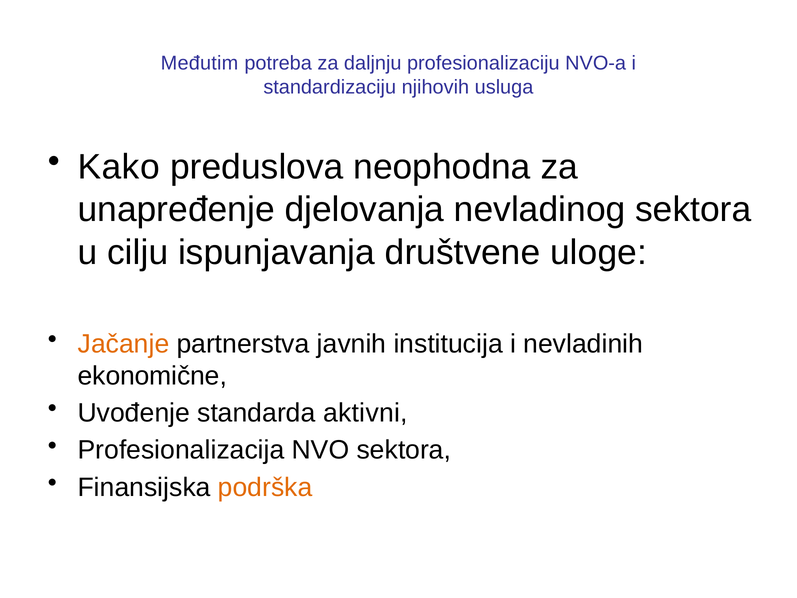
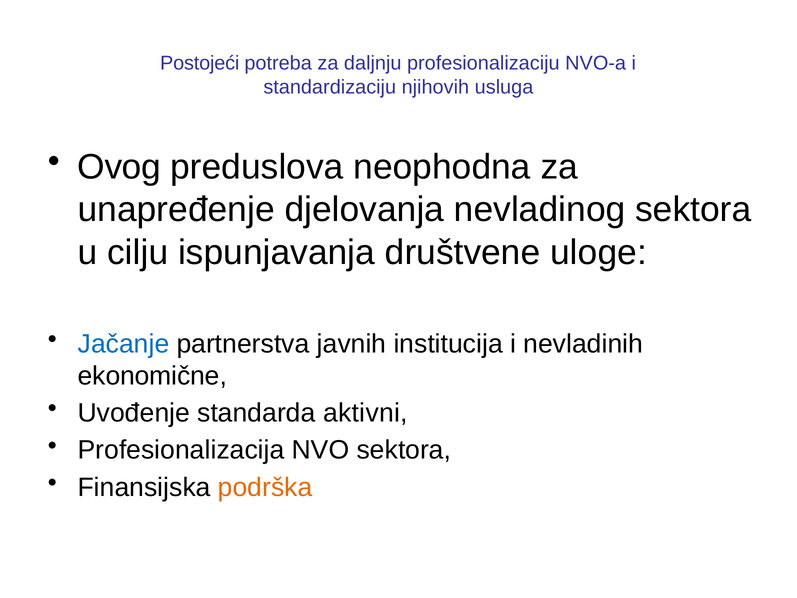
Međutim: Međutim -> Postojeći
Kako: Kako -> Ovog
Jačanje colour: orange -> blue
